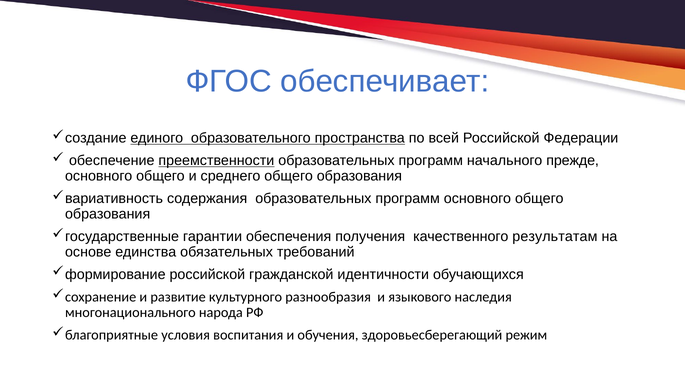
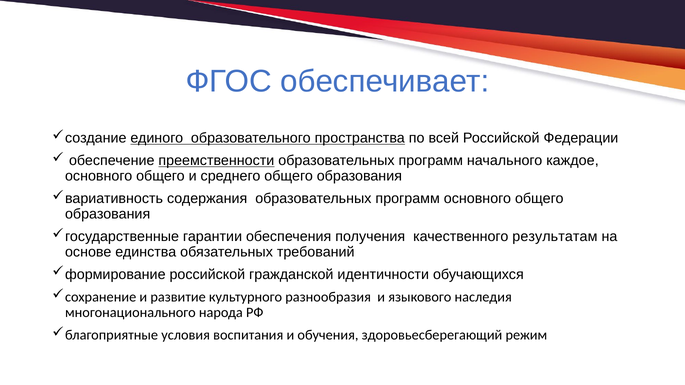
прежде: прежде -> каждое
